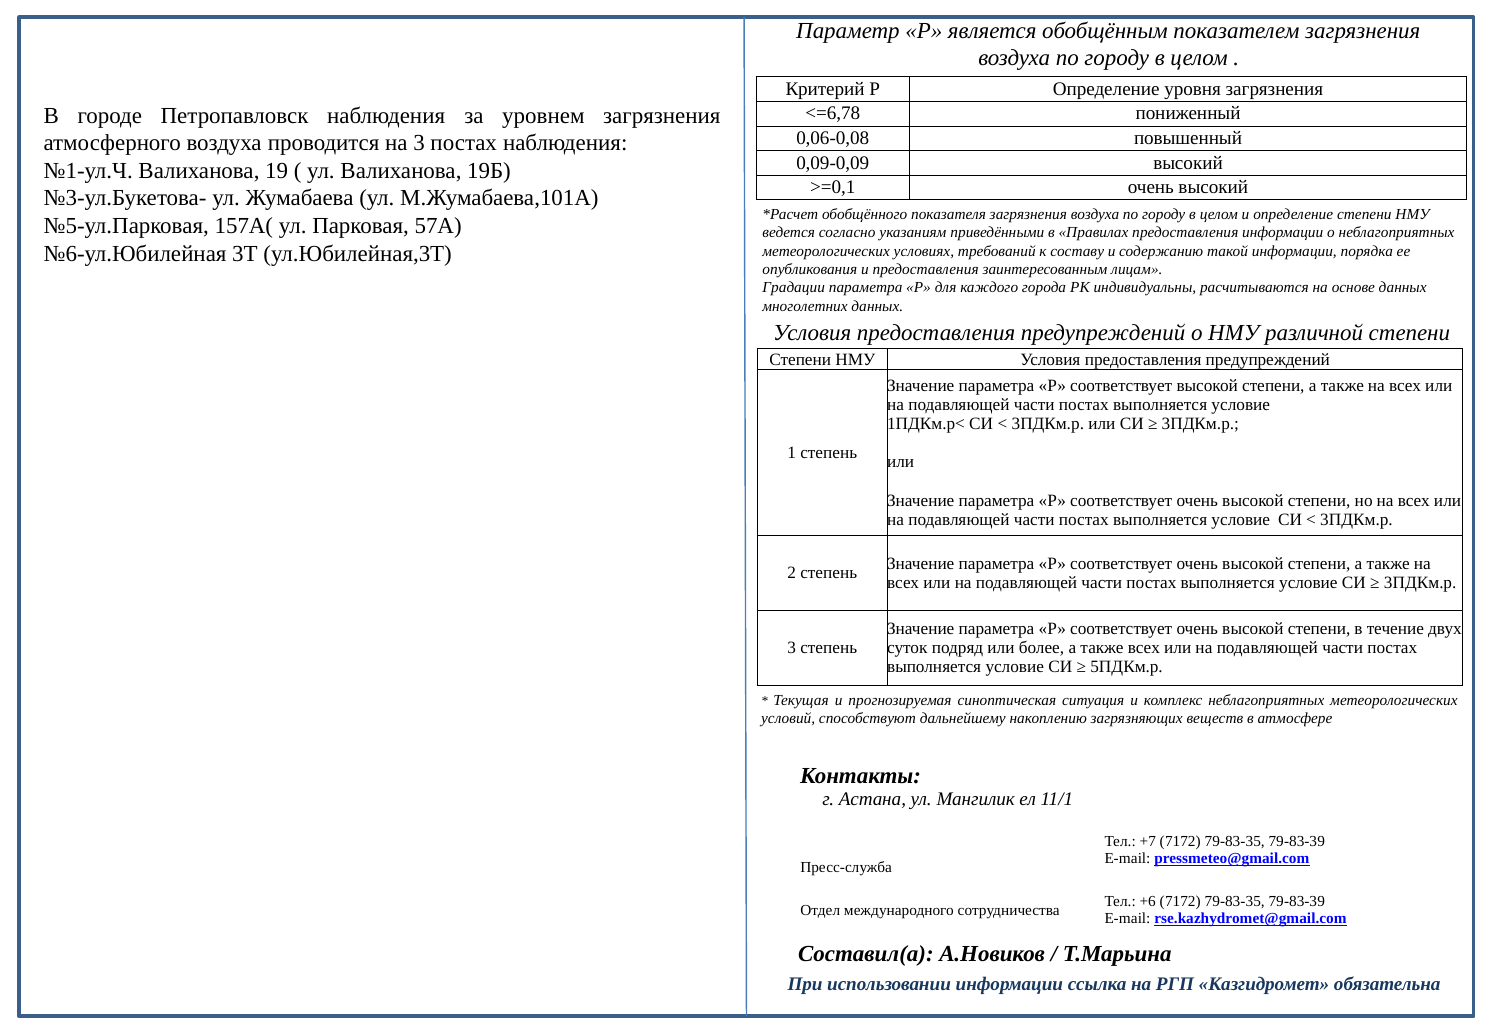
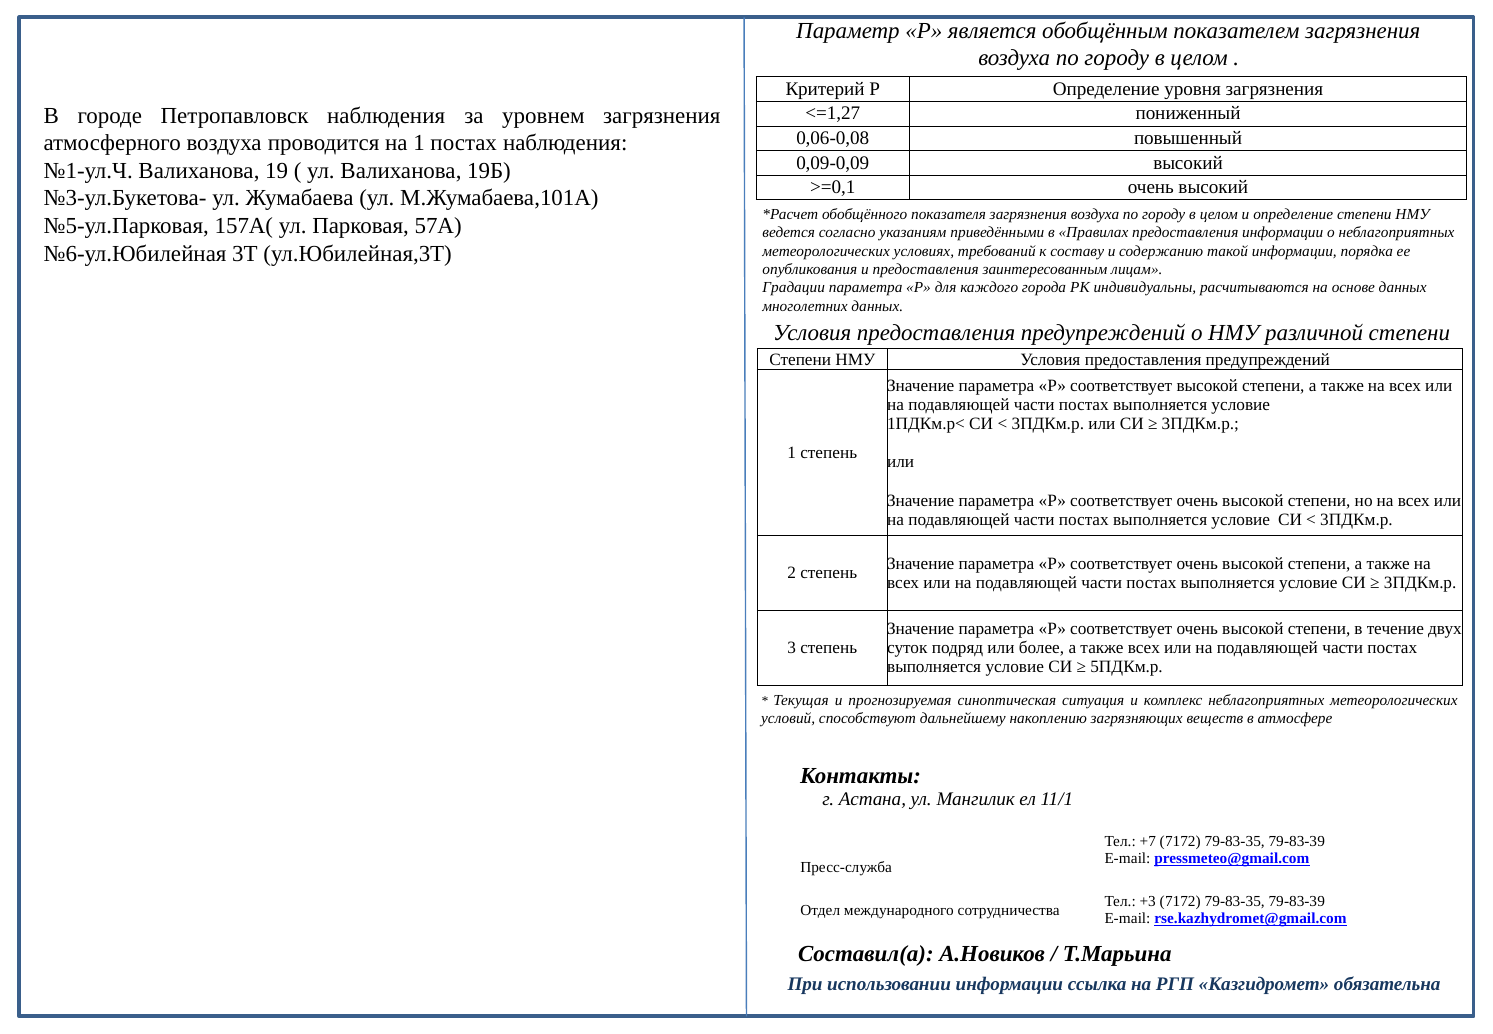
<=6,78: <=6,78 -> <=1,27
на 3: 3 -> 1
+6: +6 -> +3
